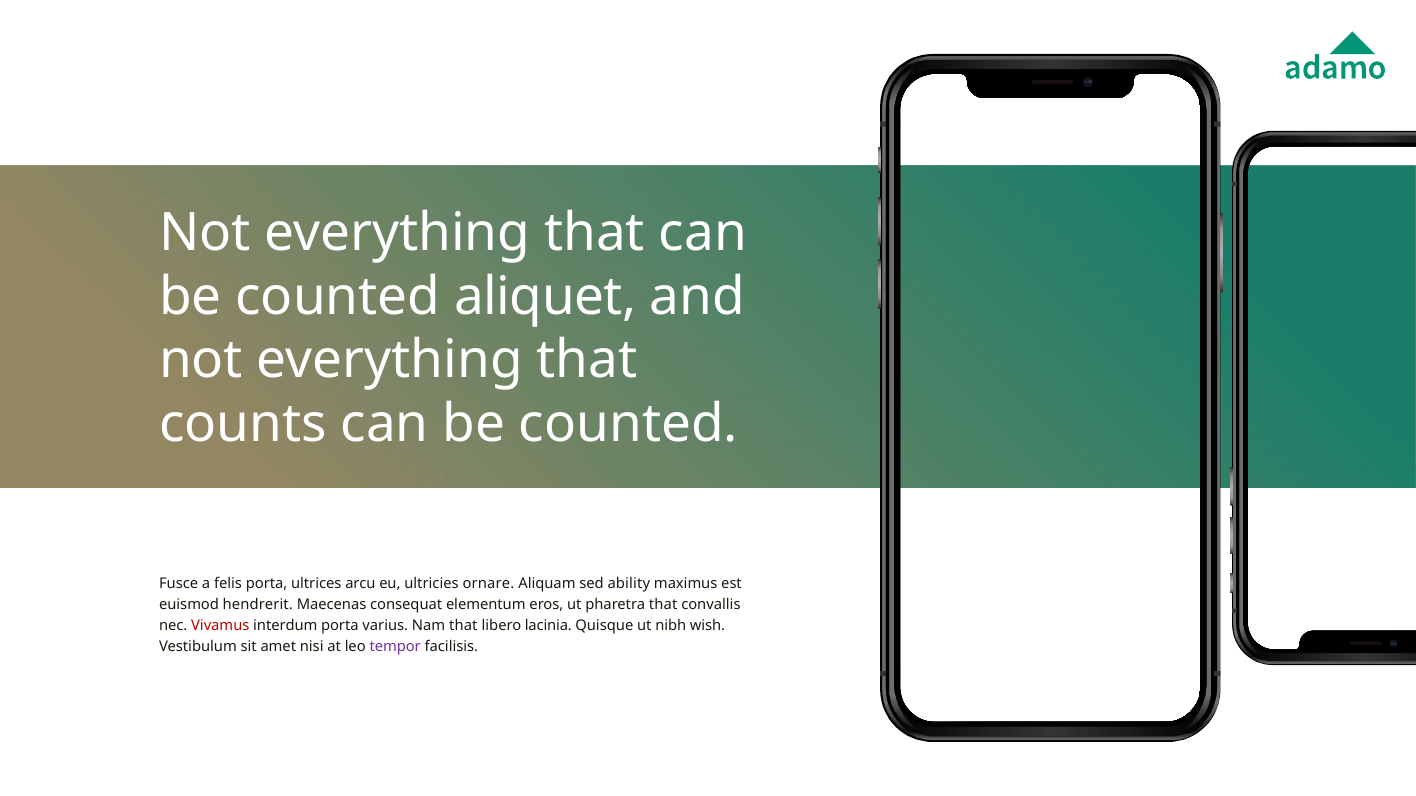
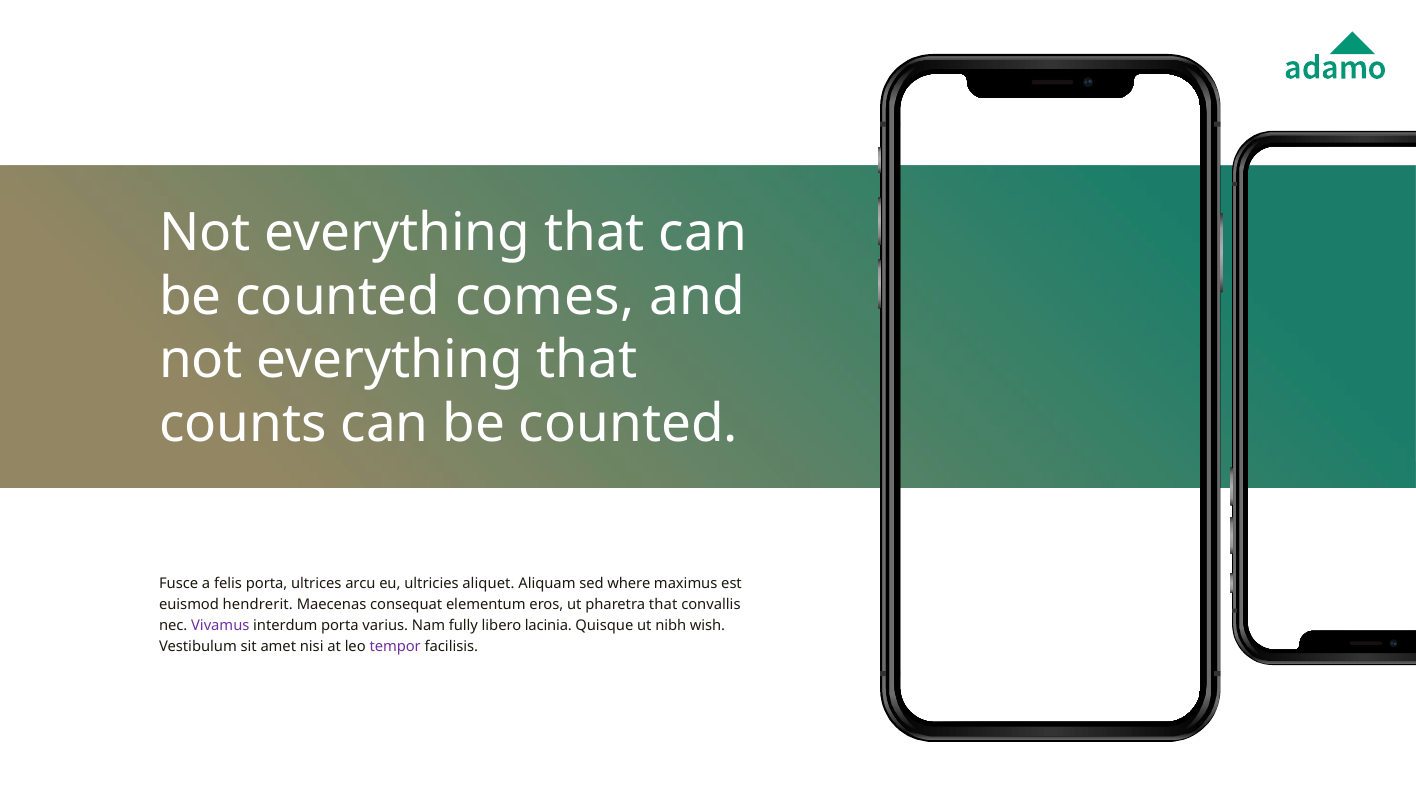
aliquet: aliquet -> comes
ornare: ornare -> aliquet
ability: ability -> where
Vivamus colour: red -> purple
Nam that: that -> fully
